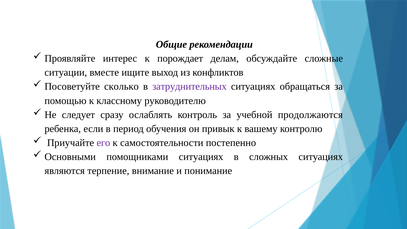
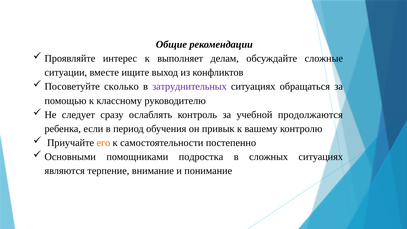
порождает: порождает -> выполняет
его colour: purple -> orange
помощниками ситуациях: ситуациях -> подростка
